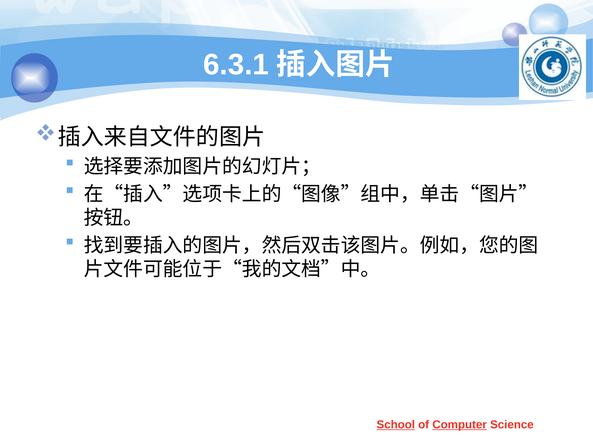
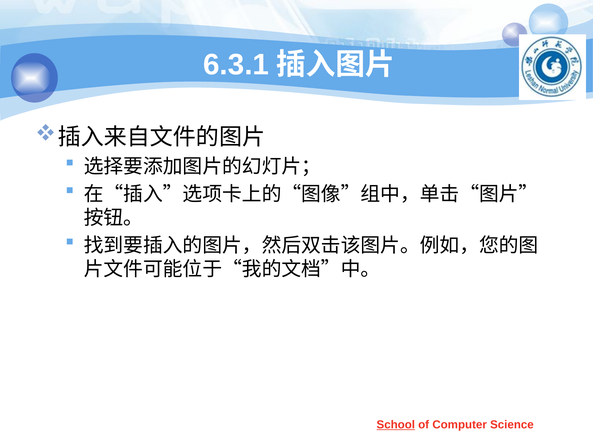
Computer underline: present -> none
